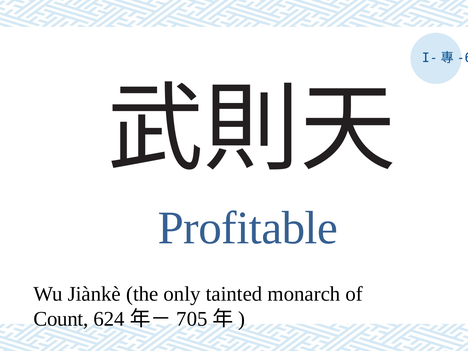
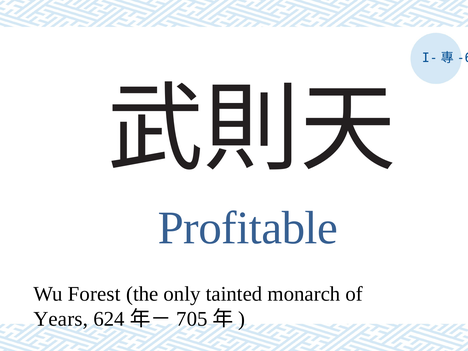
Jiànkè: Jiànkè -> Forest
Count: Count -> Years
